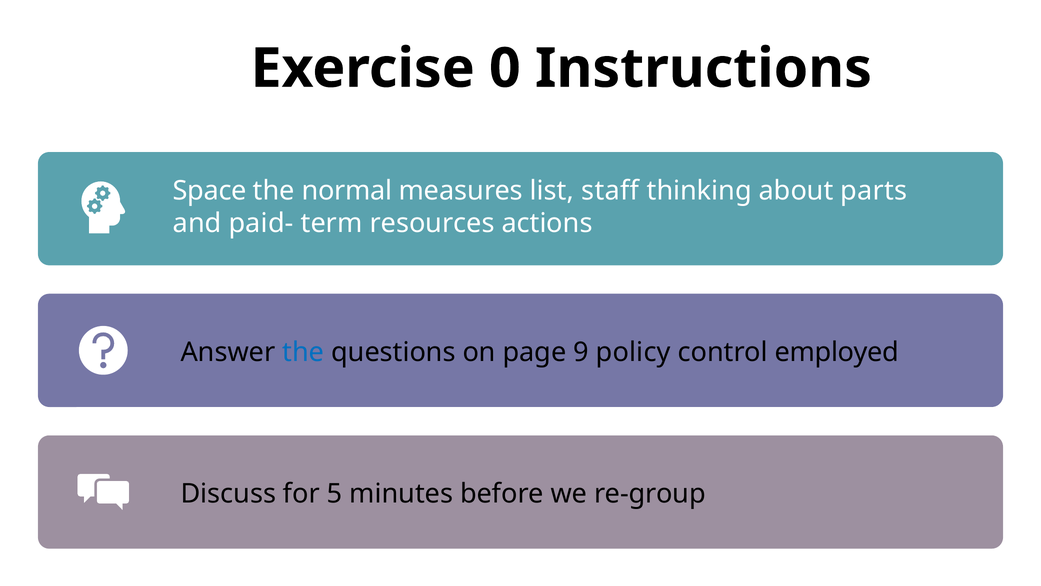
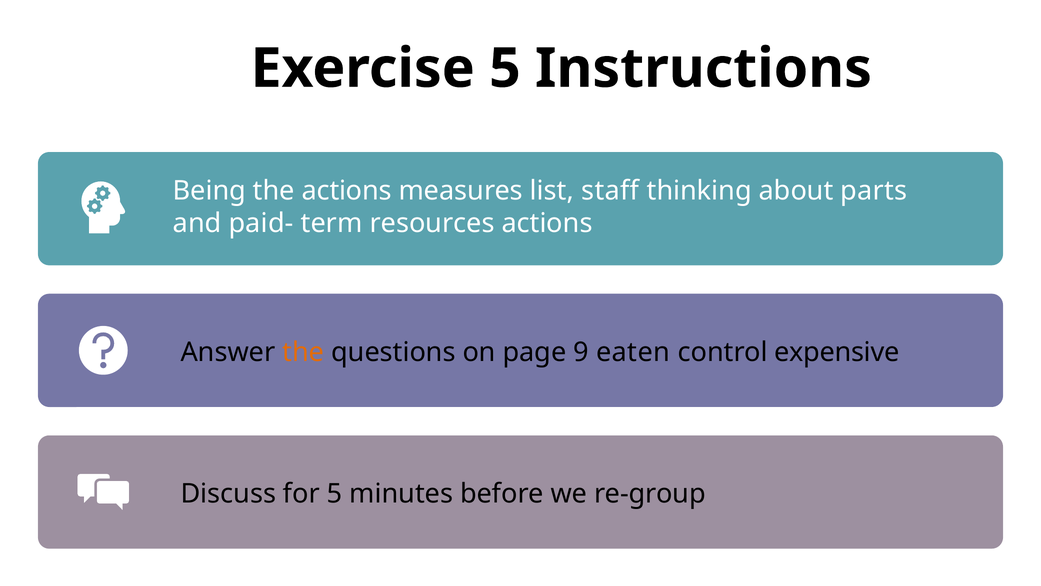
Exercise 0: 0 -> 5
Space: Space -> Being
the normal: normal -> actions
the at (303, 352) colour: blue -> orange
policy: policy -> eaten
employed: employed -> expensive
